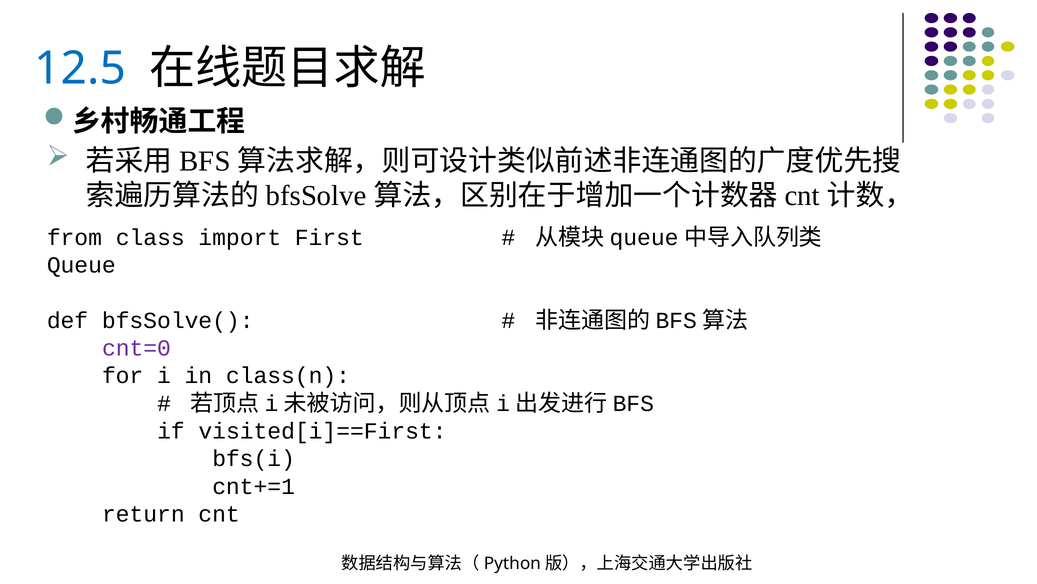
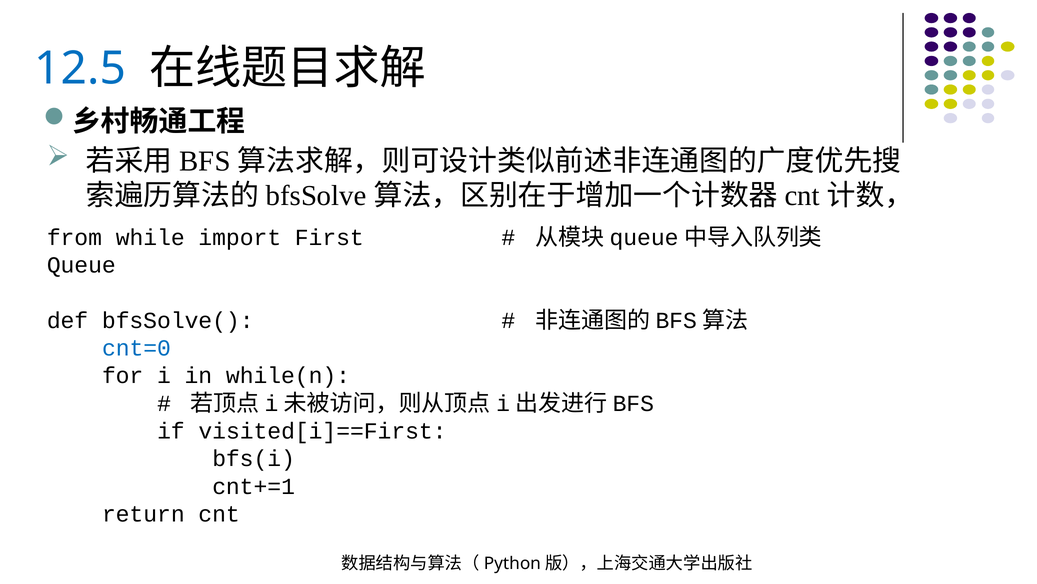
class: class -> while
cnt=0 colour: purple -> blue
class(n: class(n -> while(n
